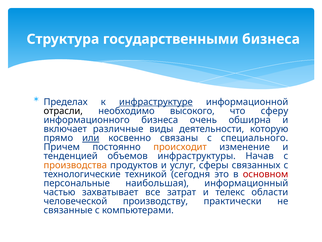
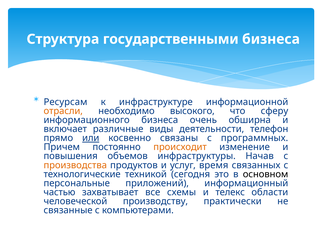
Пределах: Пределах -> Ресурсам
инфраструктуре underline: present -> none
отрасли colour: black -> orange
которую: которую -> телефон
специального: специального -> программных
тенденцией: тенденцией -> повышения
сферы: сферы -> время
основном colour: red -> black
наибольшая: наибольшая -> приложений
затрат: затрат -> схемы
